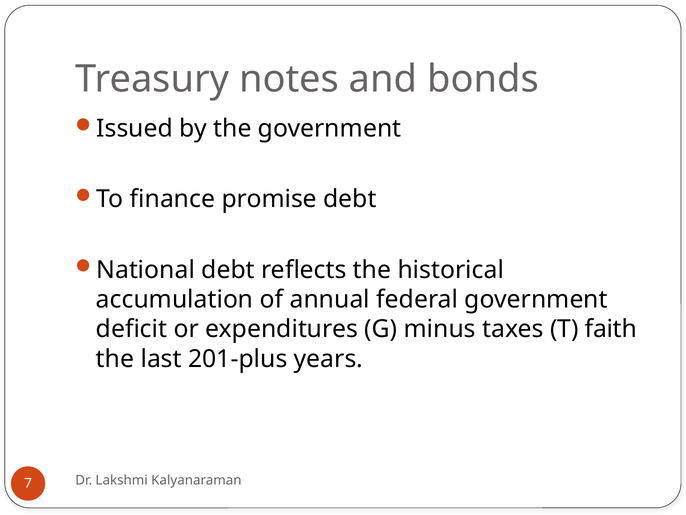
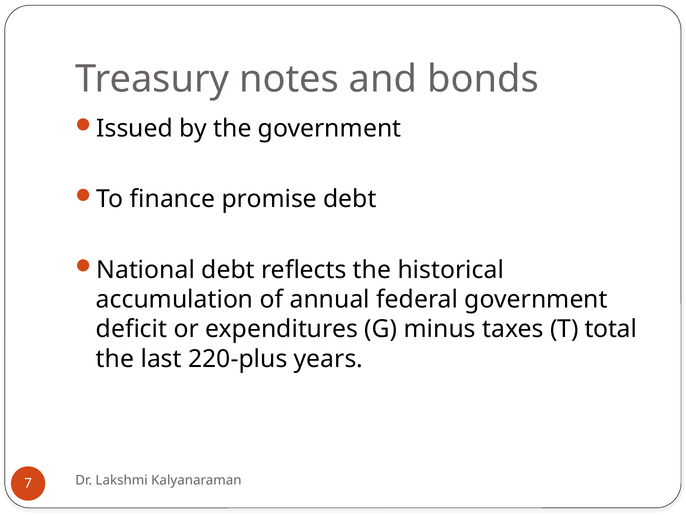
faith: faith -> total
201-plus: 201-plus -> 220-plus
